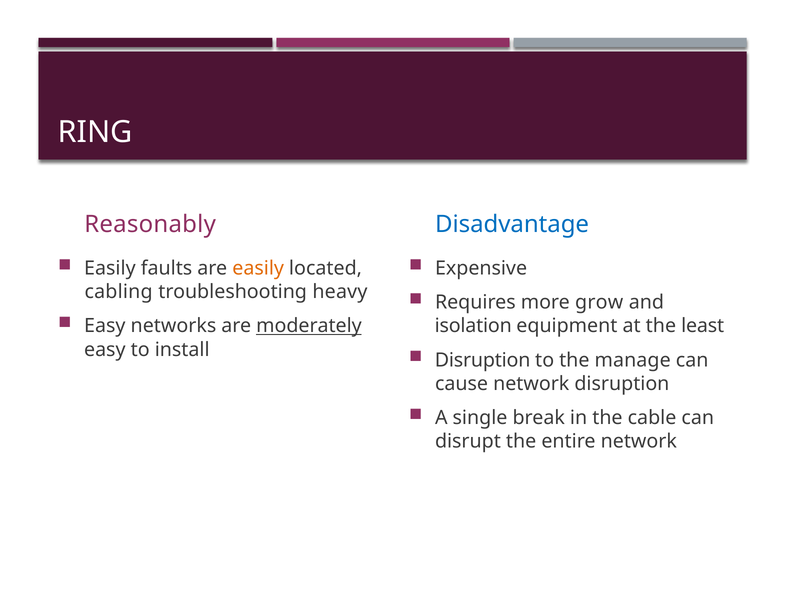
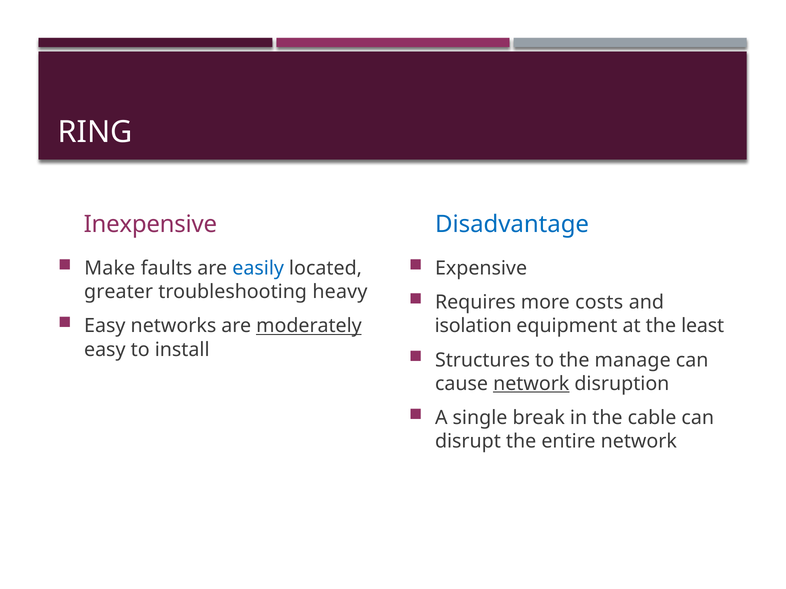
Reasonably: Reasonably -> Inexpensive
Easily at (110, 269): Easily -> Make
easily at (258, 269) colour: orange -> blue
cabling: cabling -> greater
grow: grow -> costs
Disruption at (483, 360): Disruption -> Structures
network at (531, 384) underline: none -> present
